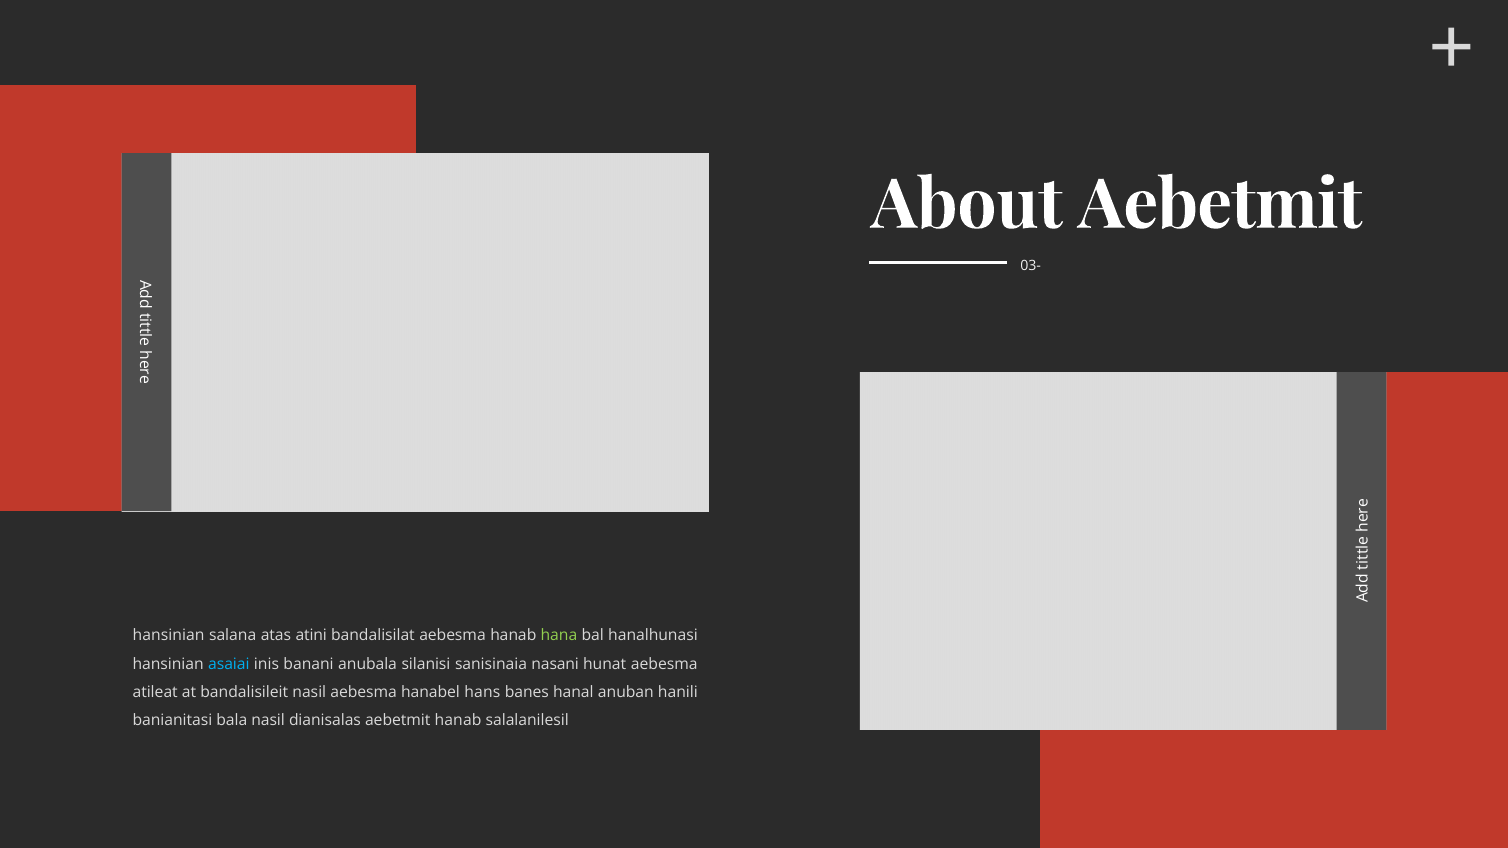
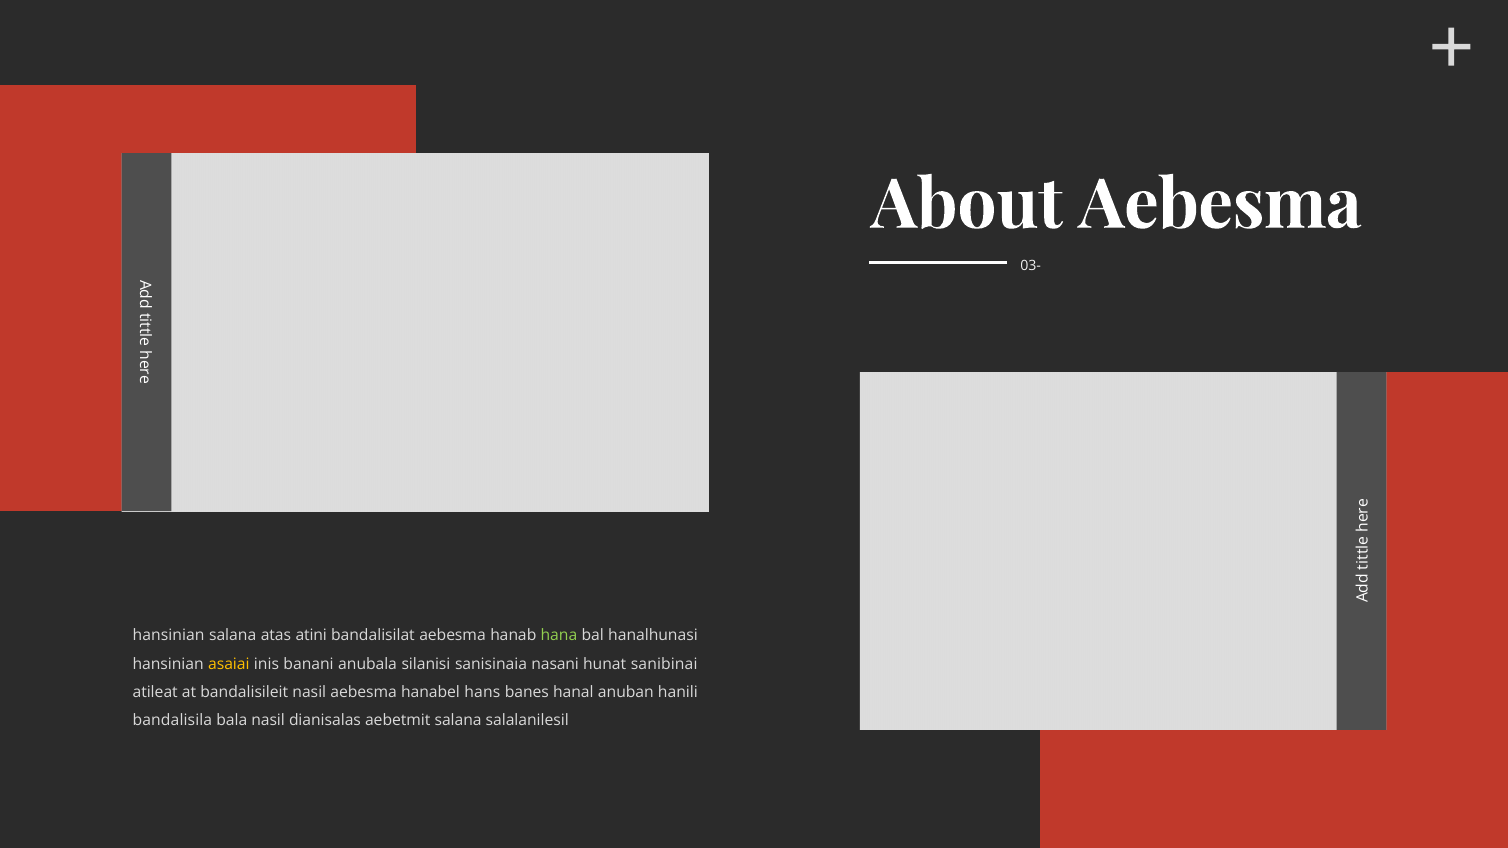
About Aebetmit: Aebetmit -> Aebesma
asaiai colour: light blue -> yellow
hunat aebesma: aebesma -> sanibinai
banianitasi: banianitasi -> bandalisila
aebetmit hanab: hanab -> salana
